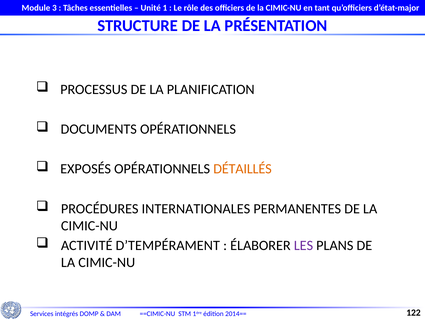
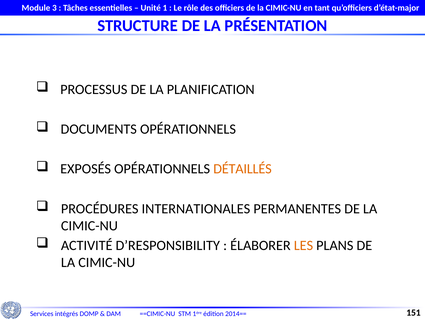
D’TEMPÉRAMENT: D’TEMPÉRAMENT -> D’RESPONSIBILITY
LES colour: purple -> orange
122: 122 -> 151
